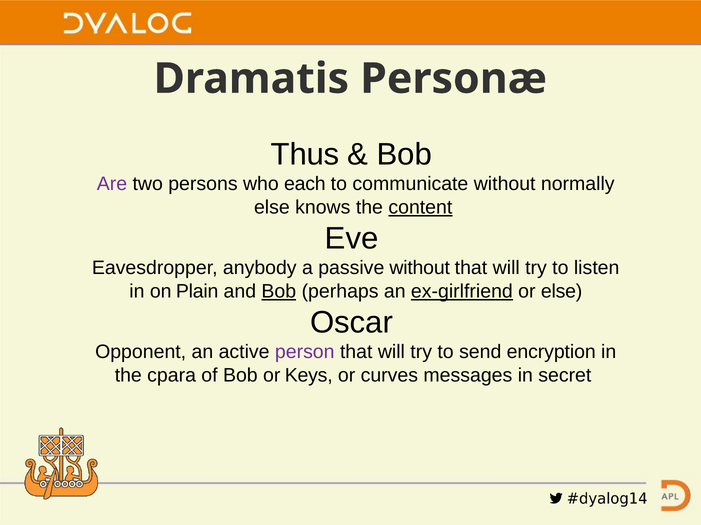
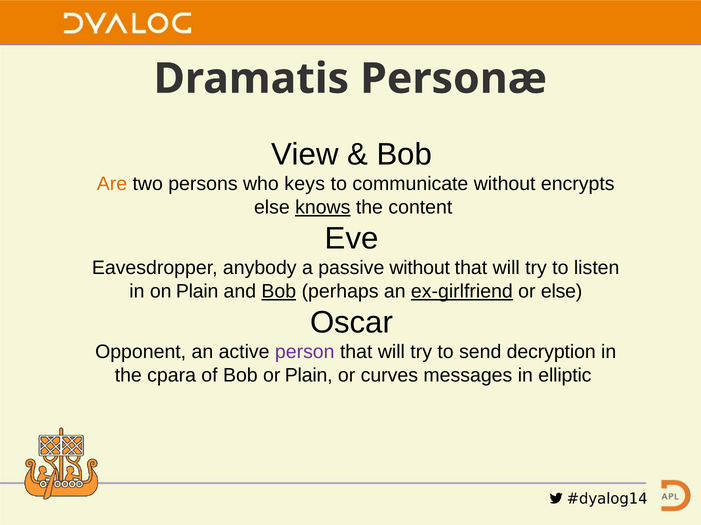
Thus: Thus -> View
Are colour: purple -> orange
each: each -> keys
normally: normally -> encrypts
knows underline: none -> present
content underline: present -> none
encryption: encryption -> decryption
or Keys: Keys -> Plain
secret: secret -> elliptic
